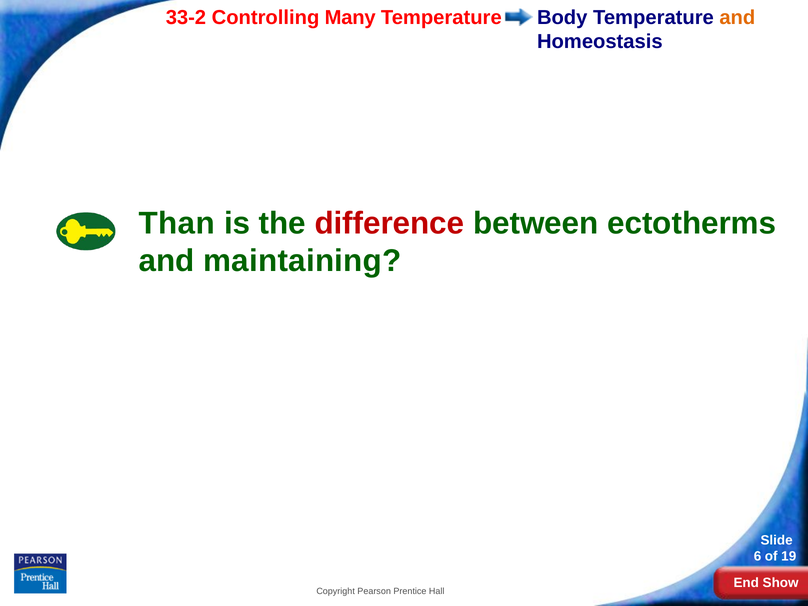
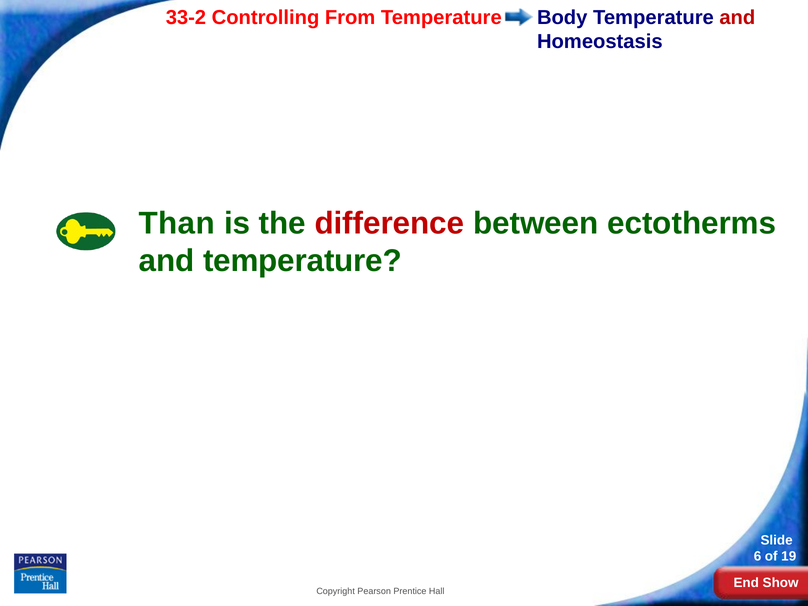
Many: Many -> From
and at (737, 18) colour: orange -> red
and maintaining: maintaining -> temperature
